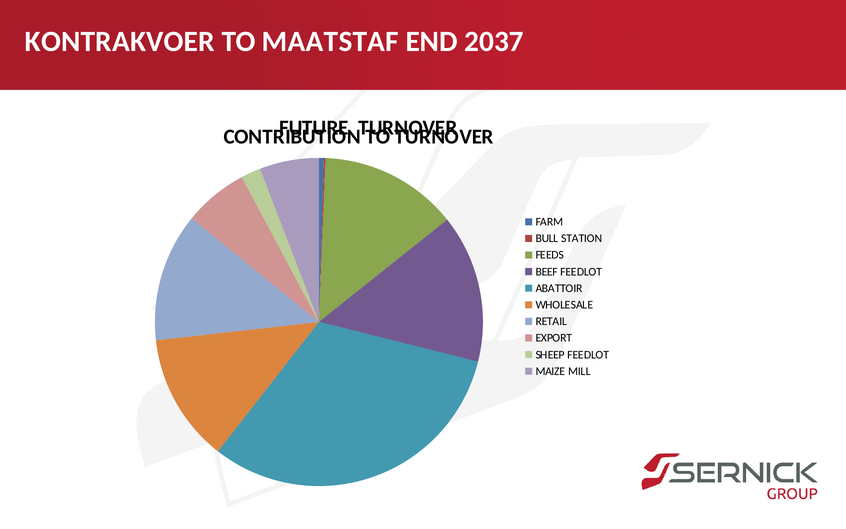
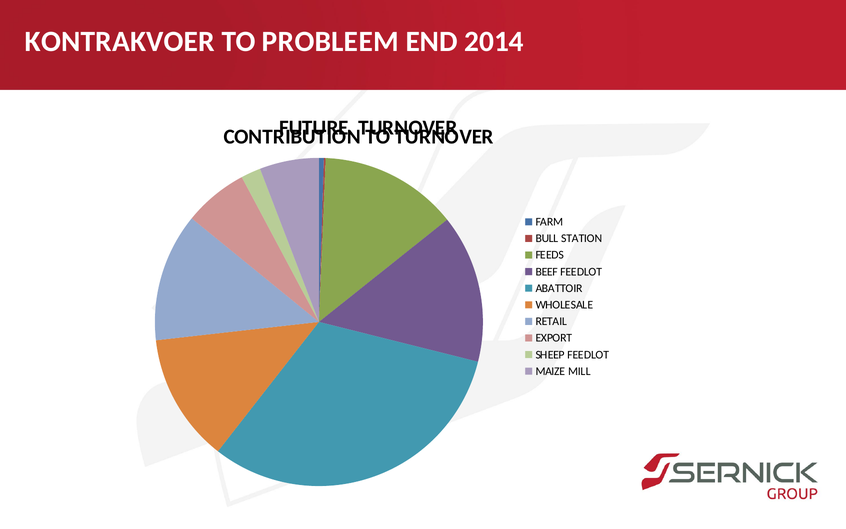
MAATSTAF: MAATSTAF -> PROBLEEM
2037: 2037 -> 2014
